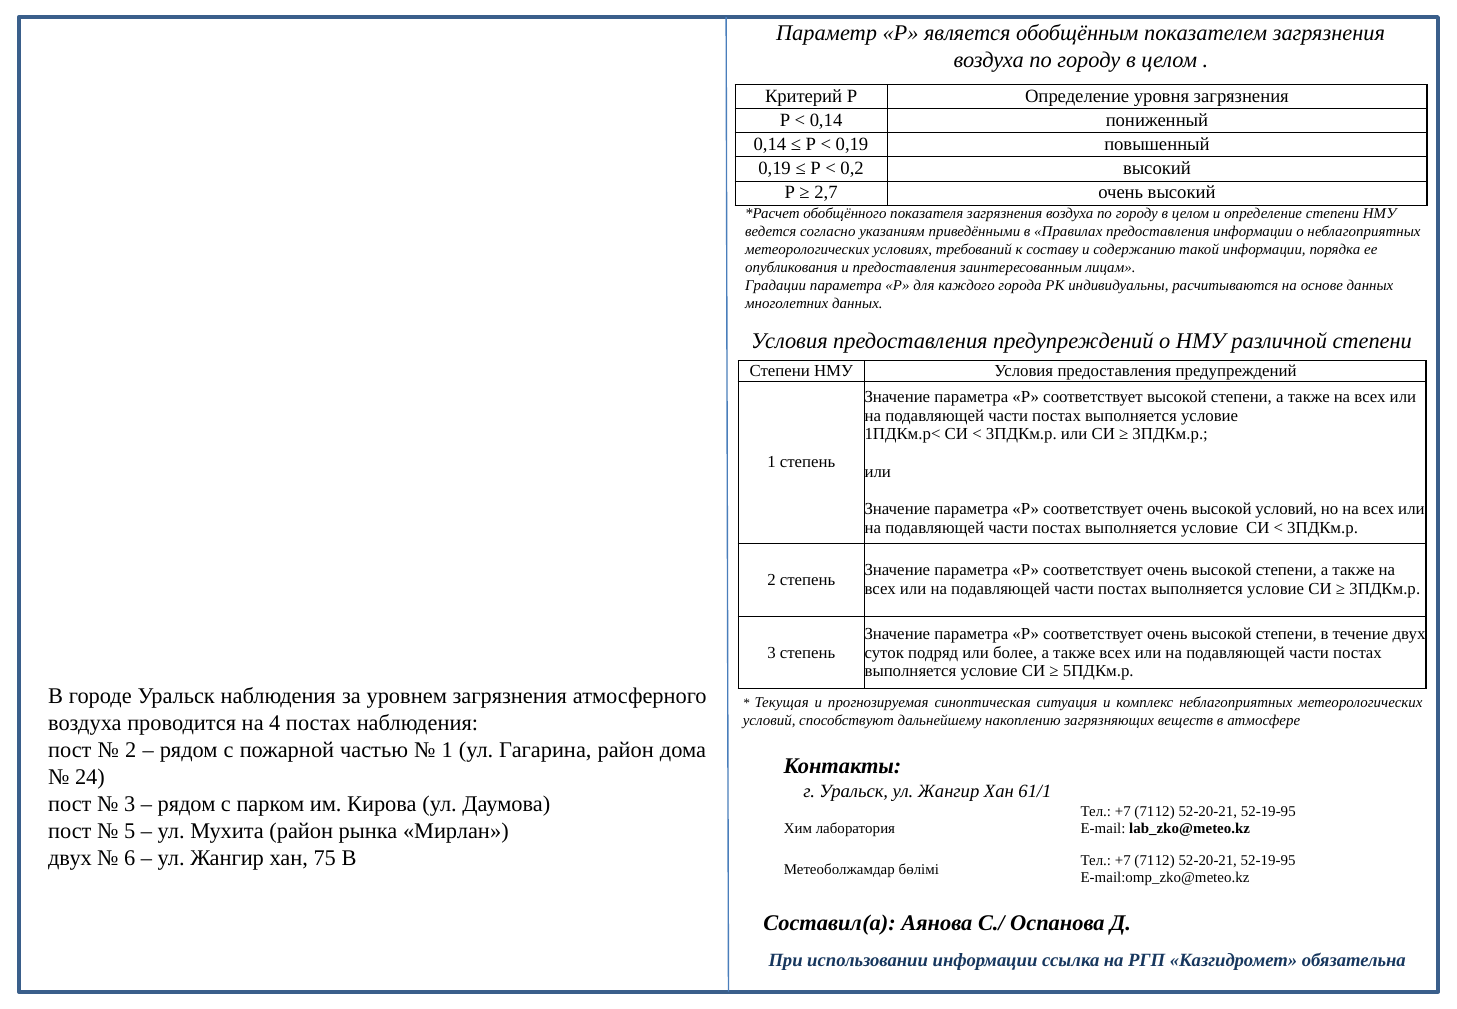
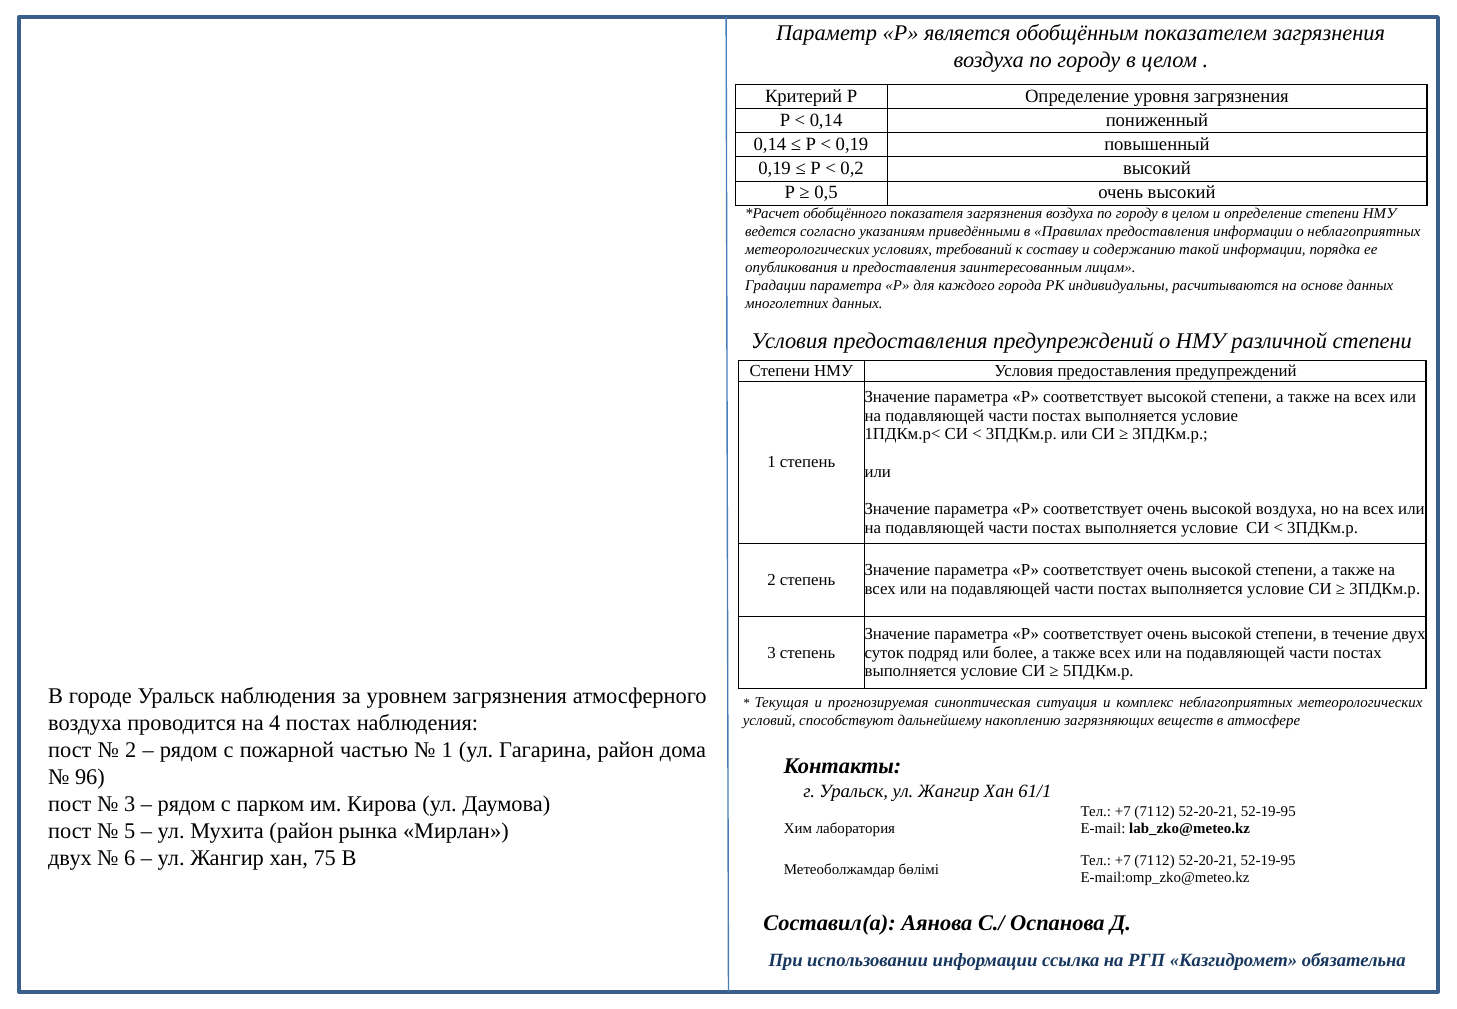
2,7: 2,7 -> 0,5
высокой условий: условий -> воздуха
24: 24 -> 96
